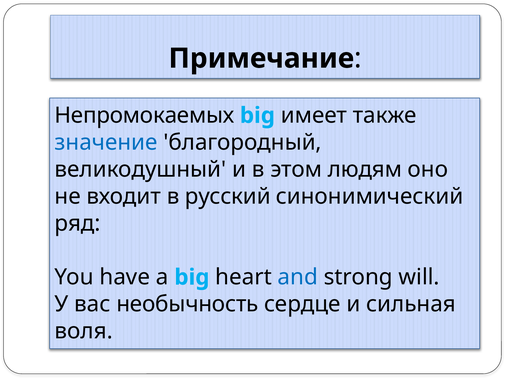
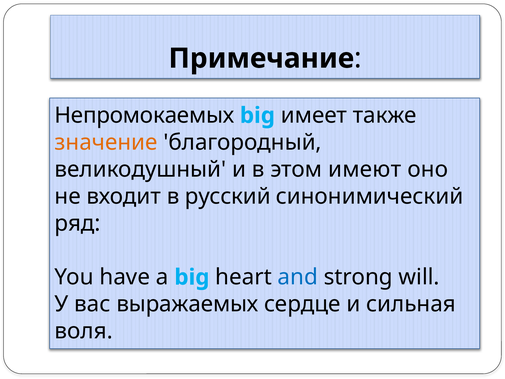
значение colour: blue -> orange
людям: людям -> имеют
необычность: необычность -> выражаемых
